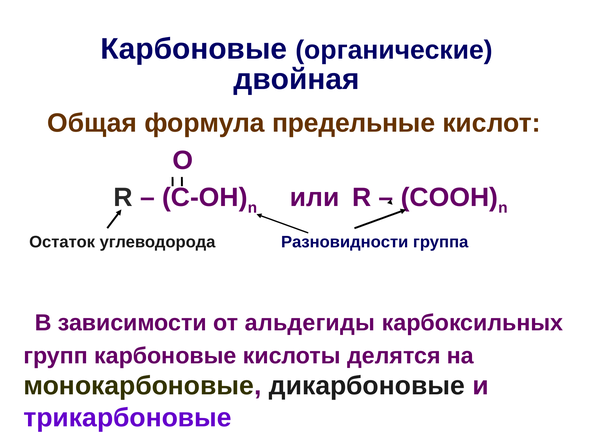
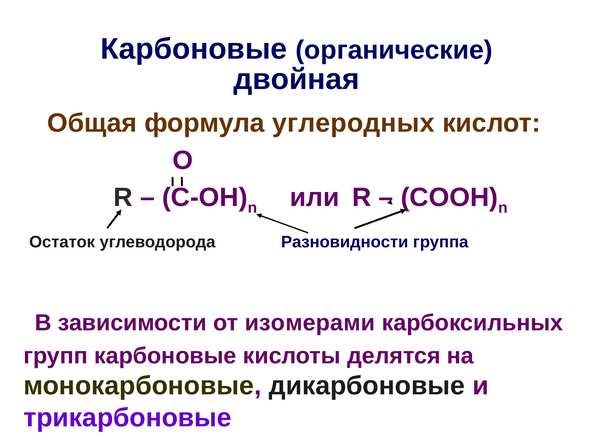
предельные: предельные -> углеродных
альдегиды: альдегиды -> изомерами
